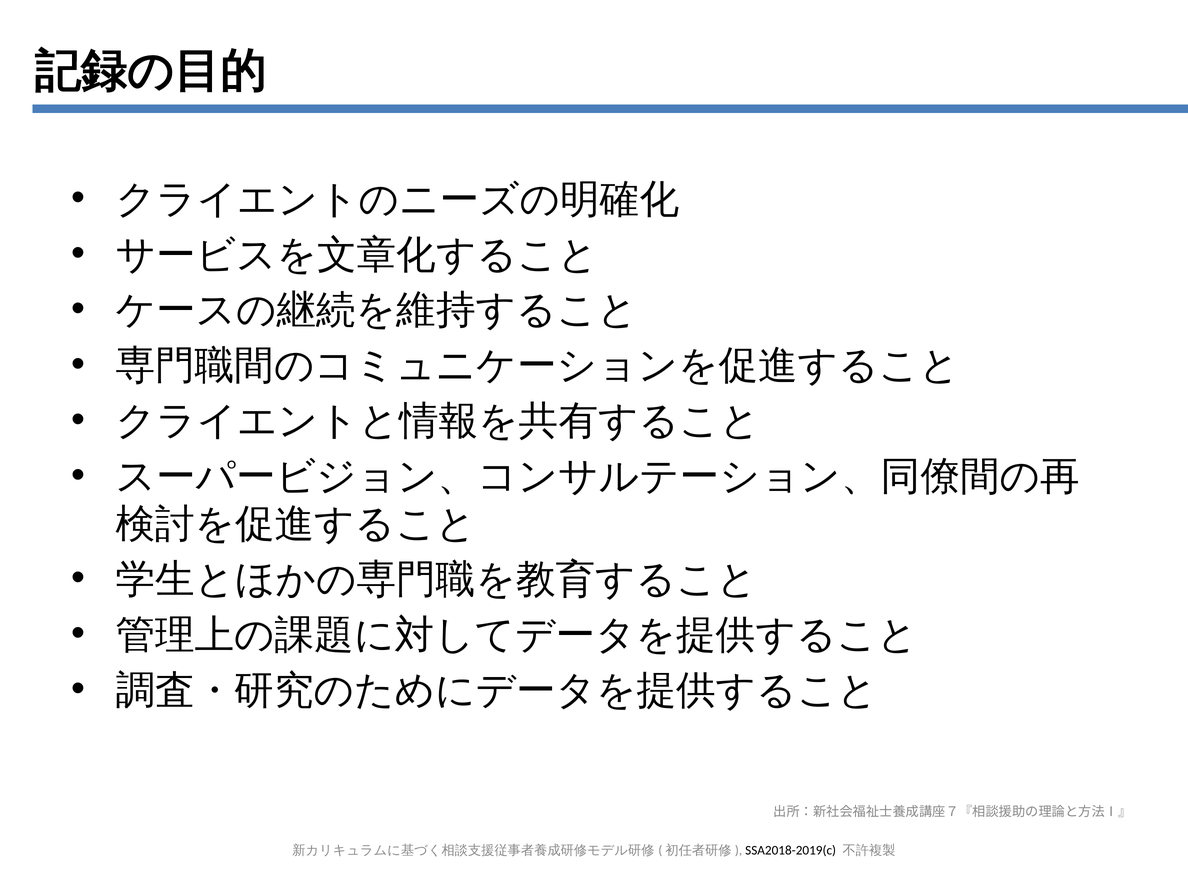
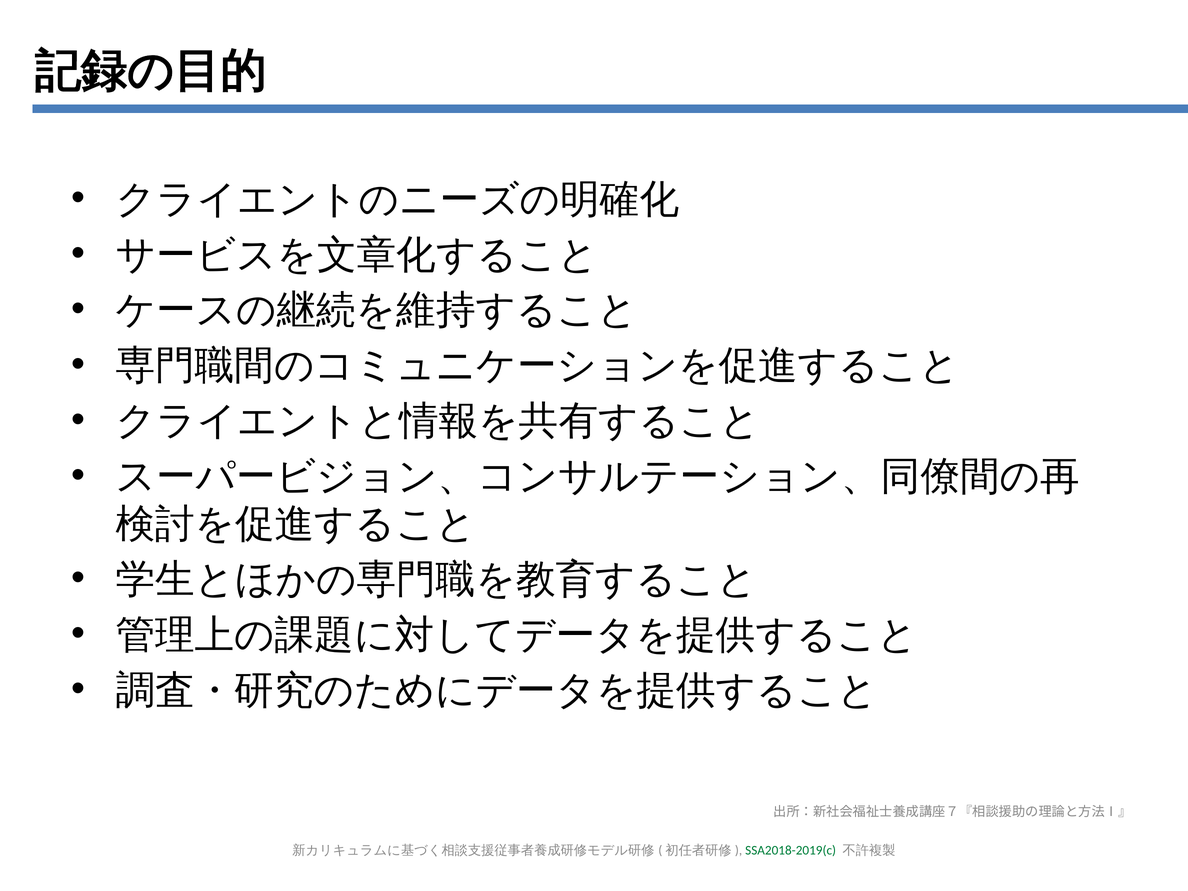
SSA2018-2019(c colour: black -> green
